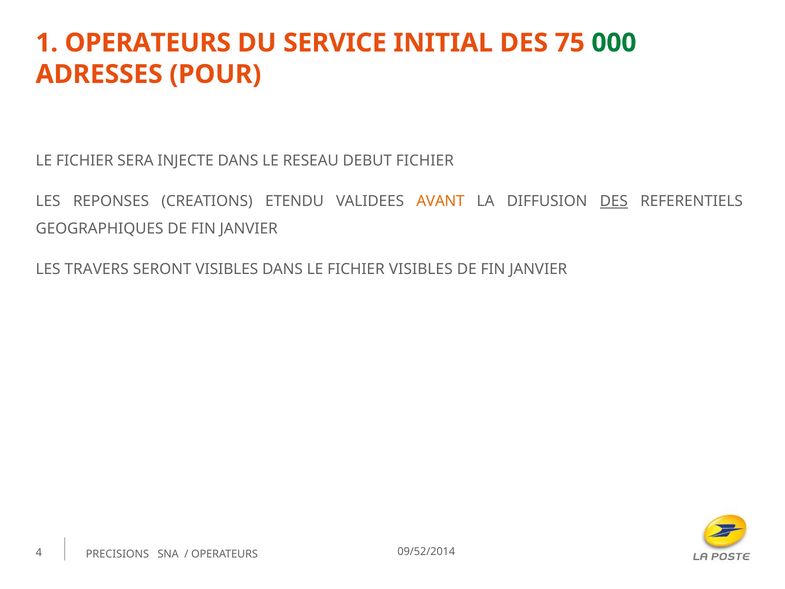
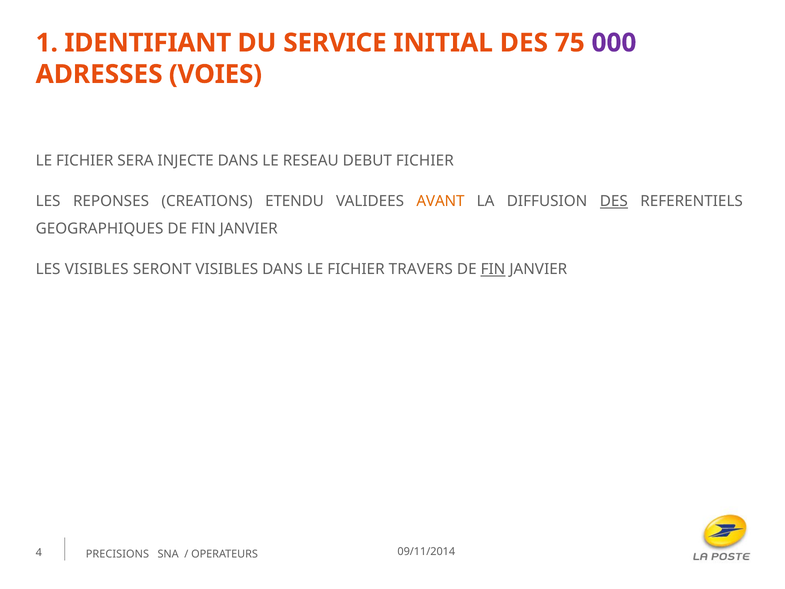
1 OPERATEURS: OPERATEURS -> IDENTIFIANT
000 colour: green -> purple
POUR: POUR -> VOIES
LES TRAVERS: TRAVERS -> VISIBLES
FICHIER VISIBLES: VISIBLES -> TRAVERS
FIN at (493, 269) underline: none -> present
09/52/2014: 09/52/2014 -> 09/11/2014
